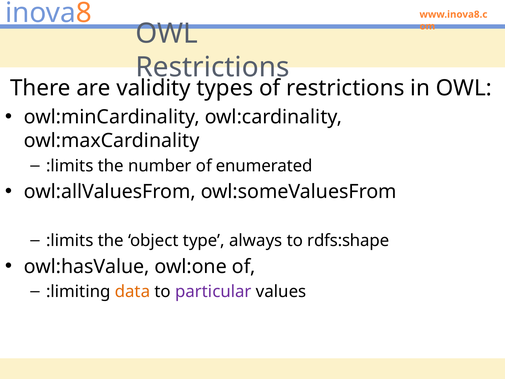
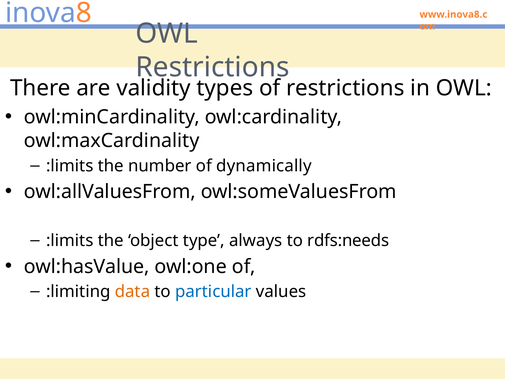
enumerated: enumerated -> dynamically
rdfs:shape: rdfs:shape -> rdfs:needs
particular colour: purple -> blue
